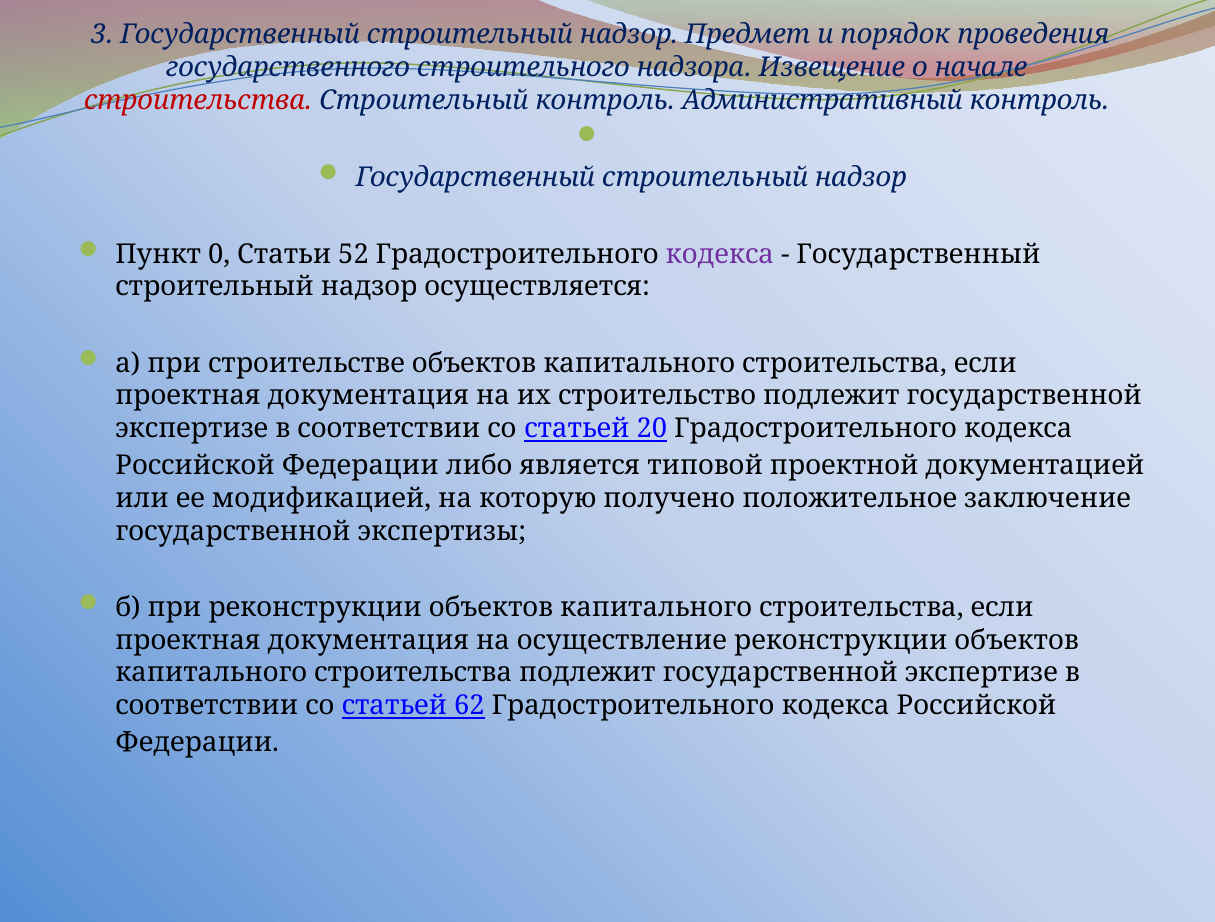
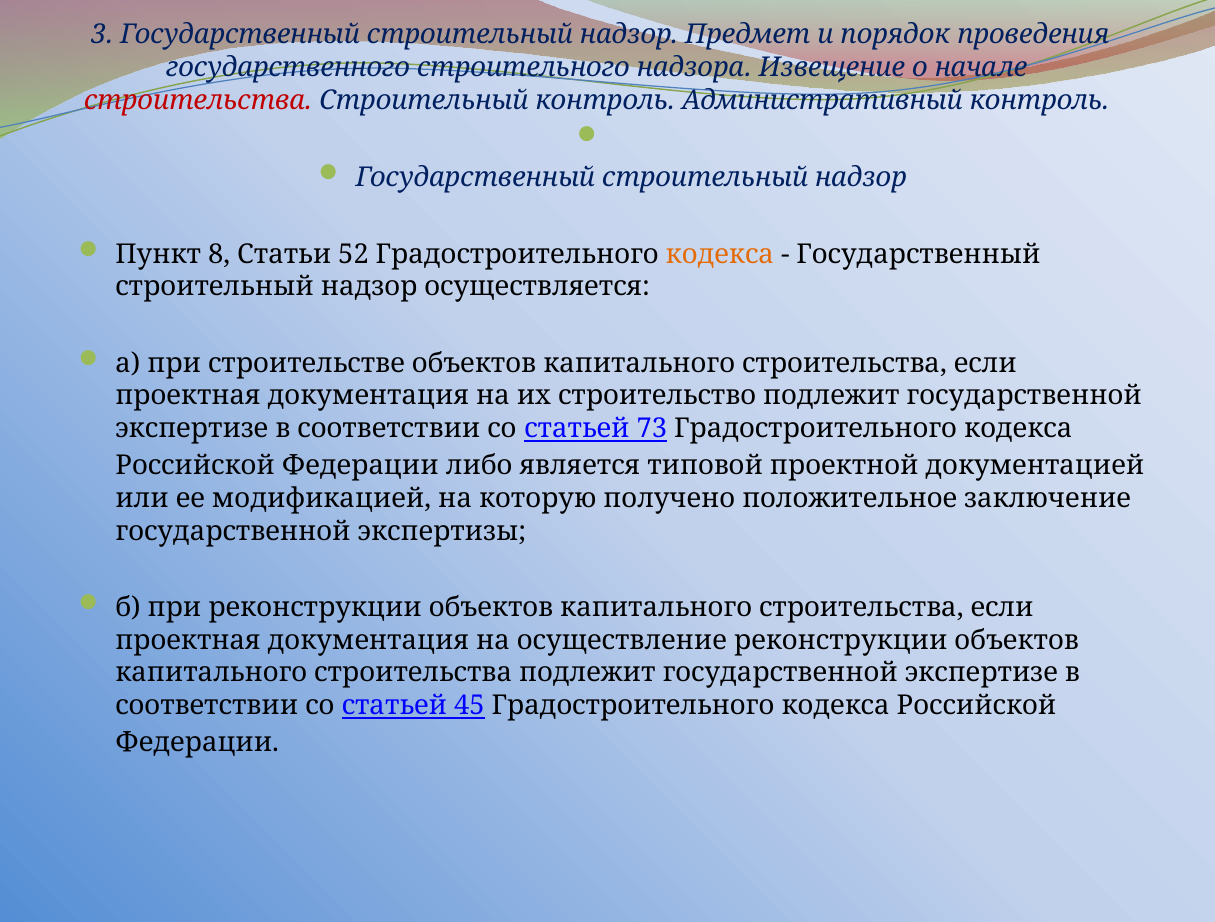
0: 0 -> 8
кодекса at (720, 254) colour: purple -> orange
20: 20 -> 73
62: 62 -> 45
